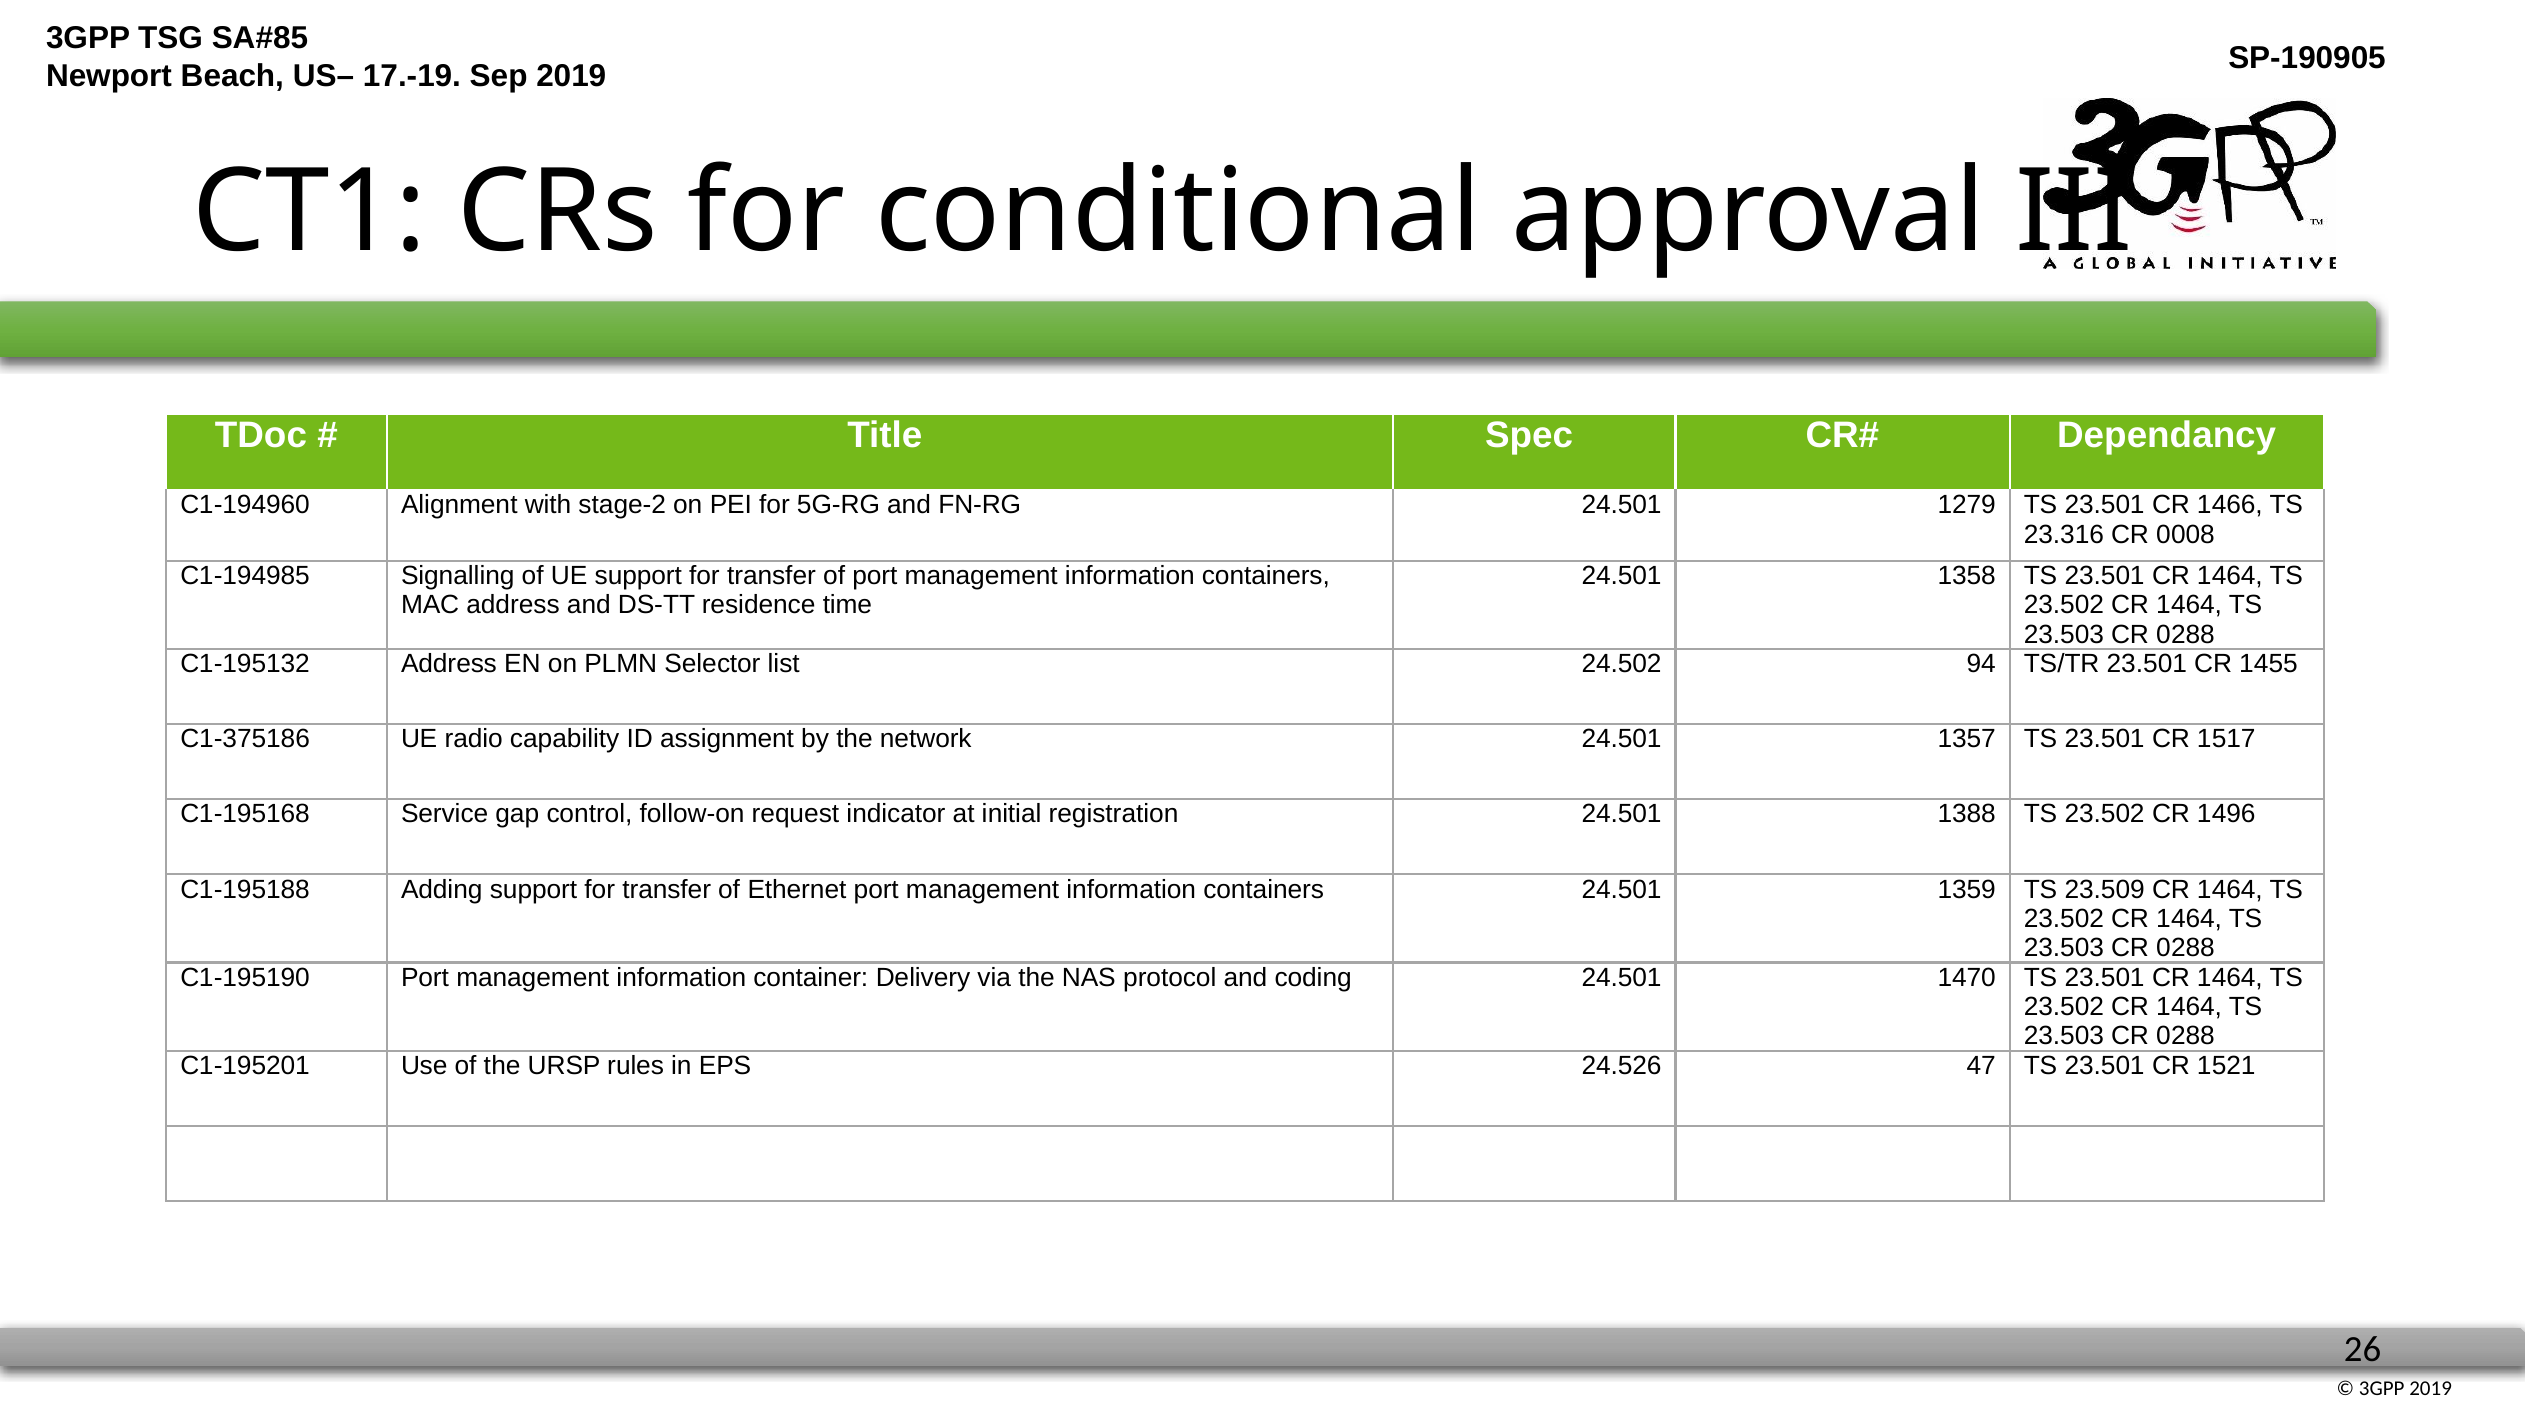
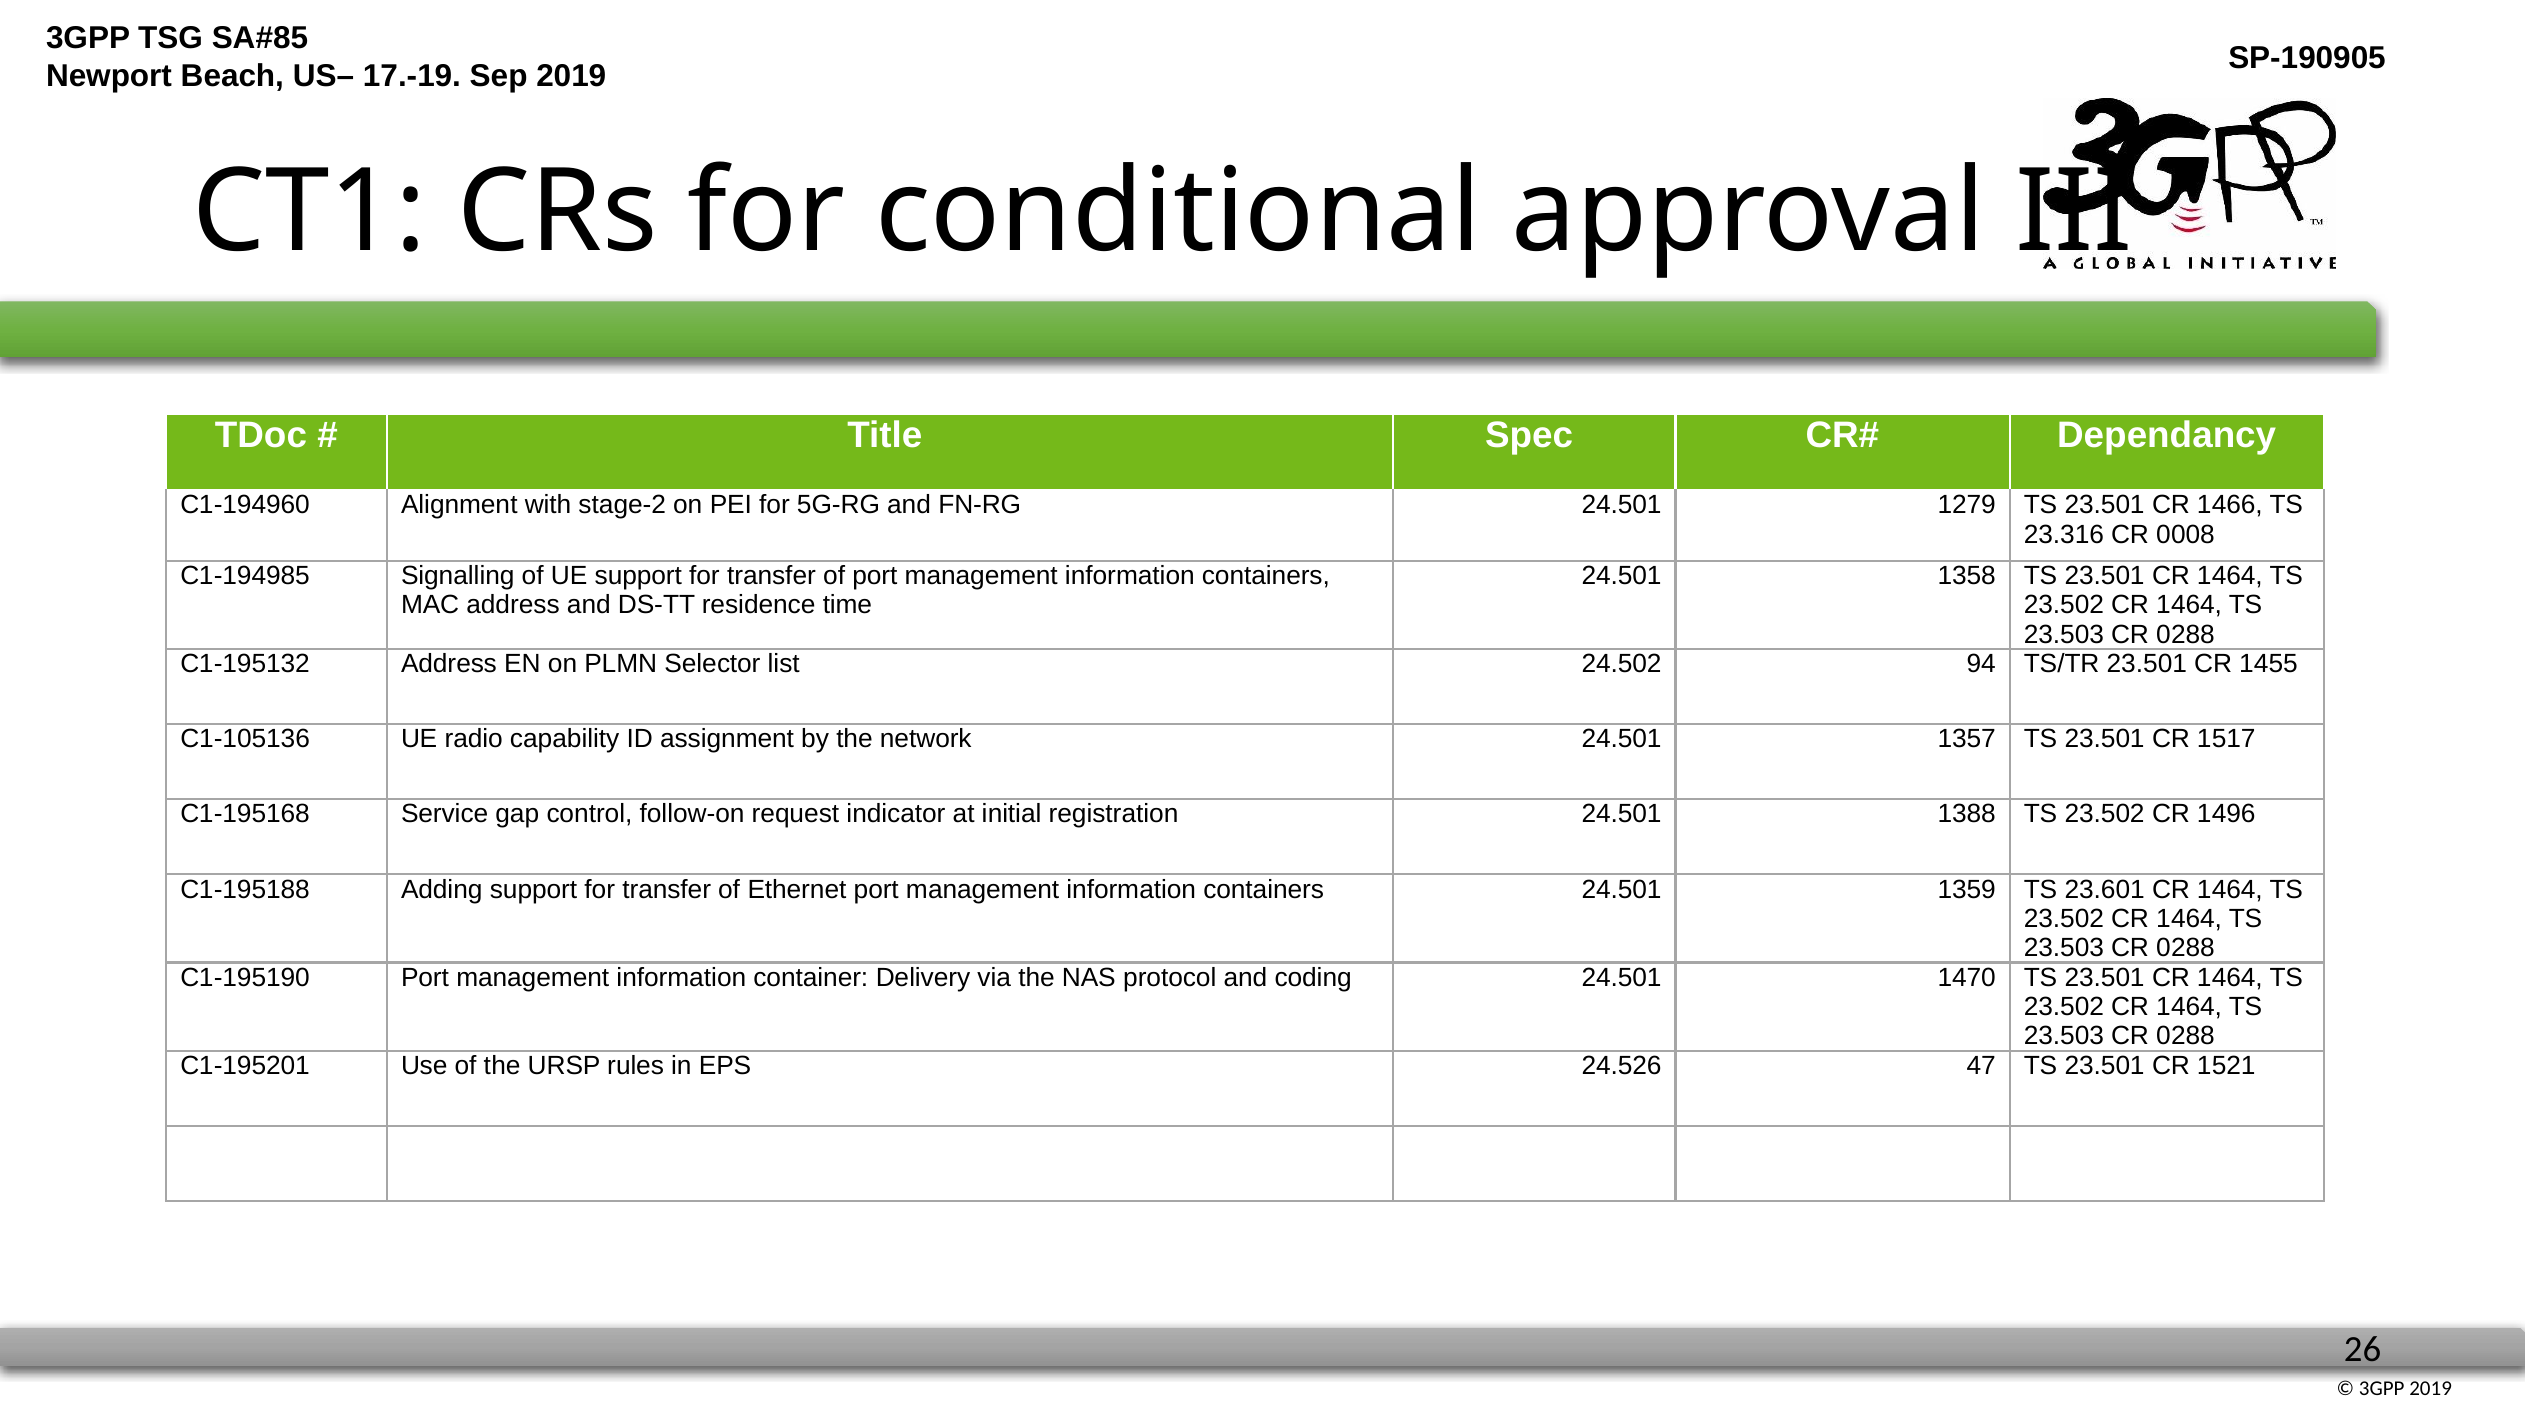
C1-375186: C1-375186 -> C1-105136
23.509: 23.509 -> 23.601
